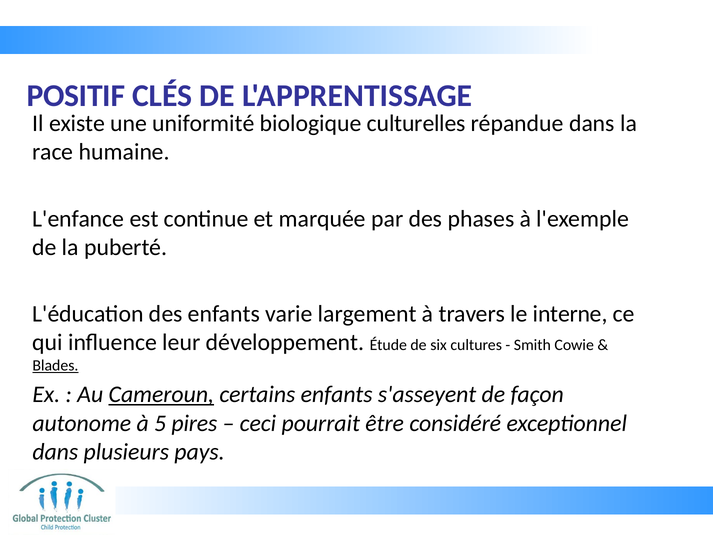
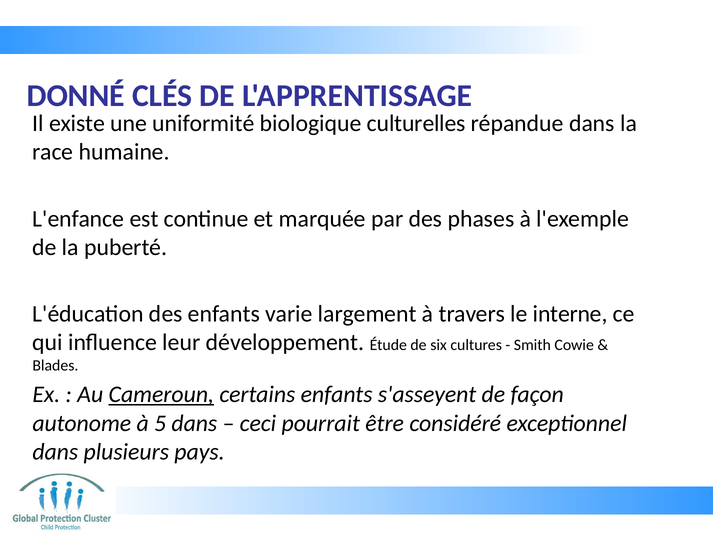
POSITIF: POSITIF -> DONNÉ
Blades underline: present -> none
5 pires: pires -> dans
